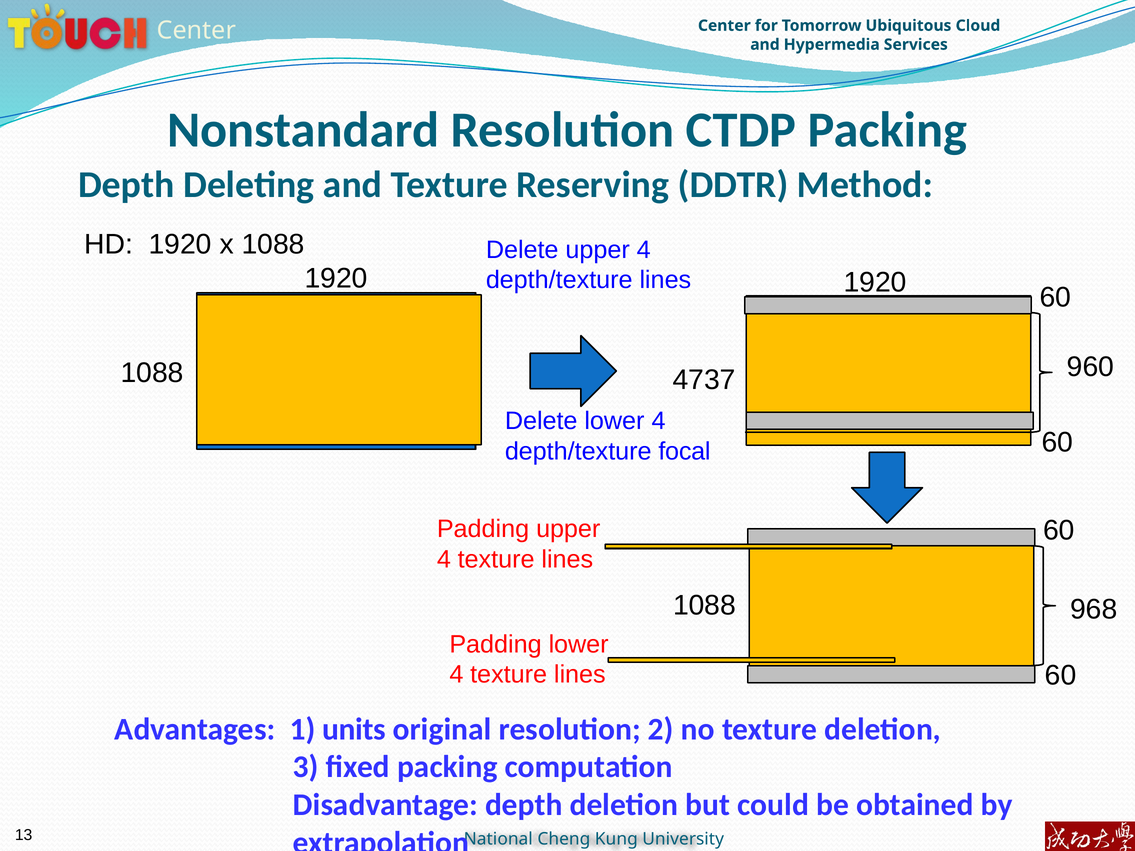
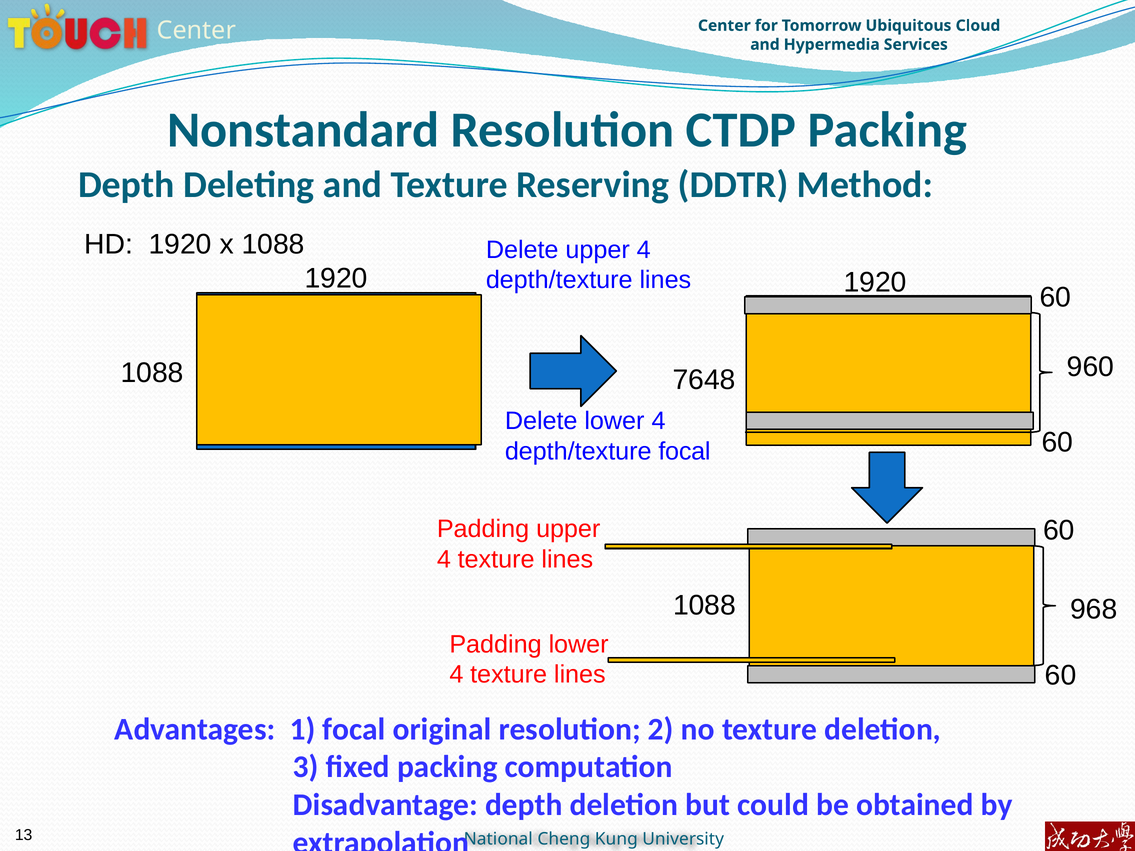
4737: 4737 -> 7648
1 units: units -> focal
